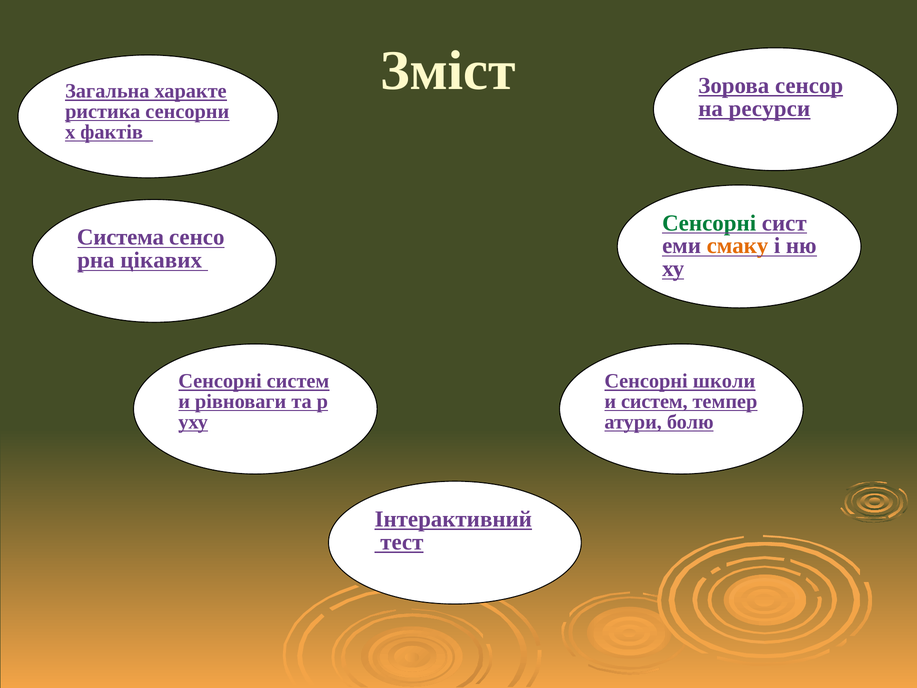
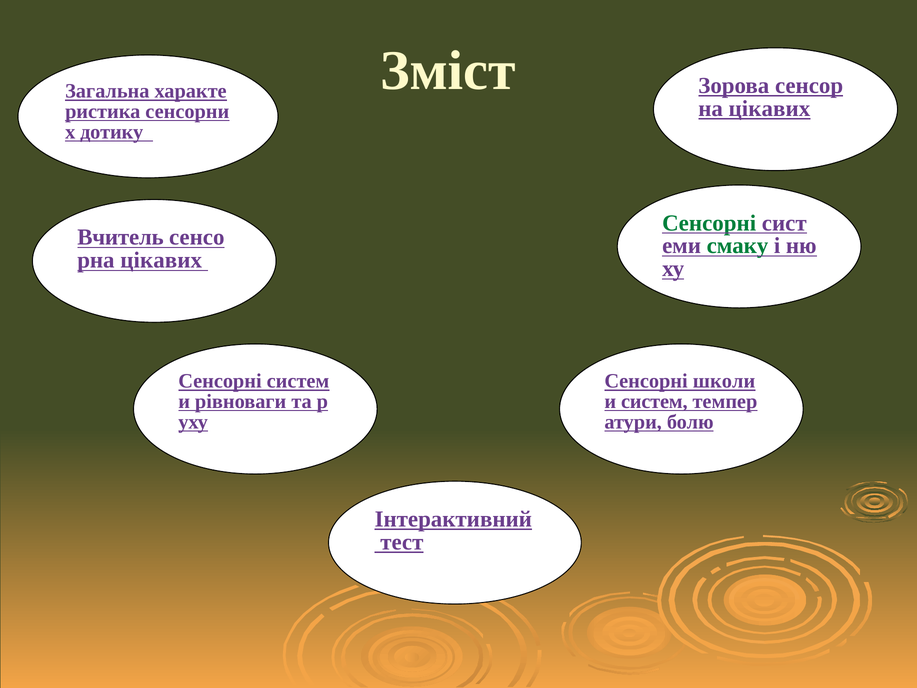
ресурси at (769, 109): ресурси -> цікавих
фактів: фактів -> дотику
Система: Система -> Вчитель
смаку colour: orange -> green
